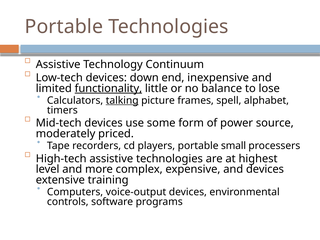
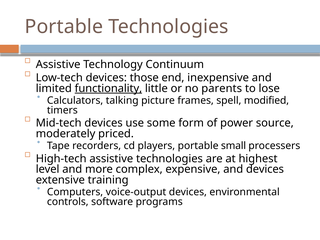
down: down -> those
balance: balance -> parents
talking underline: present -> none
alphabet: alphabet -> modified
